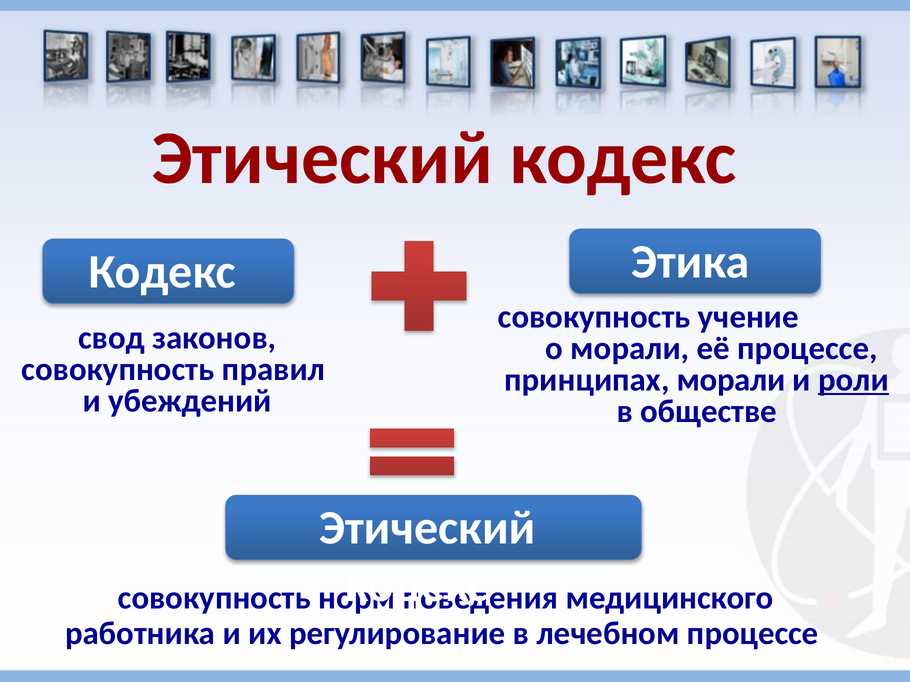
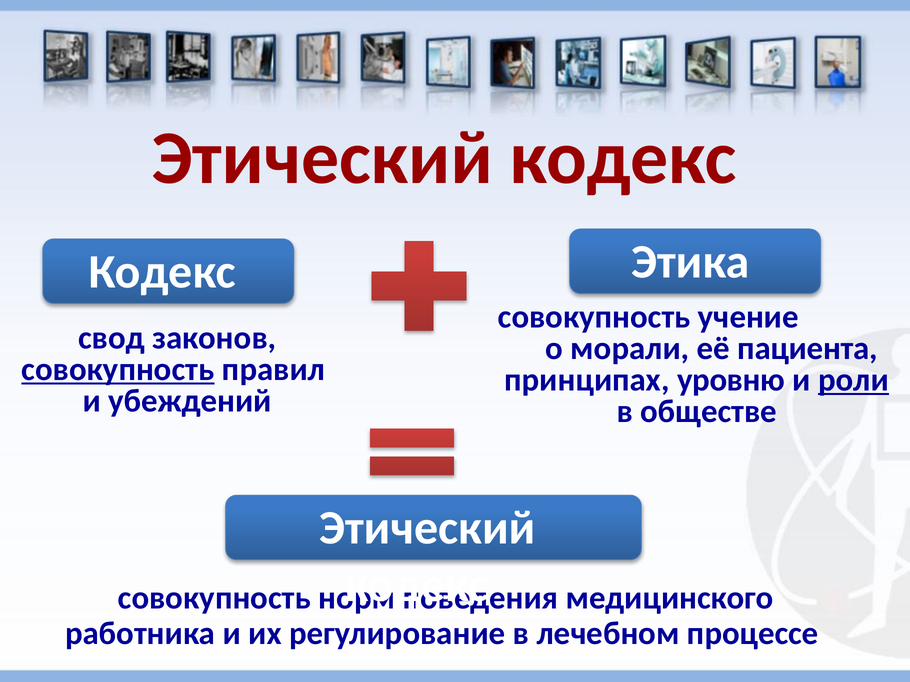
её процессе: процессе -> пациента
совокупность at (118, 369) underline: none -> present
принципах морали: морали -> уровню
